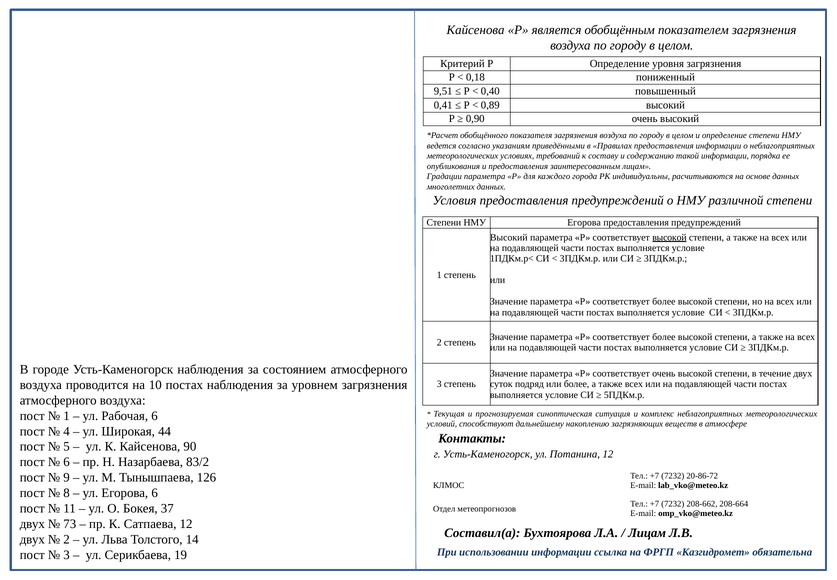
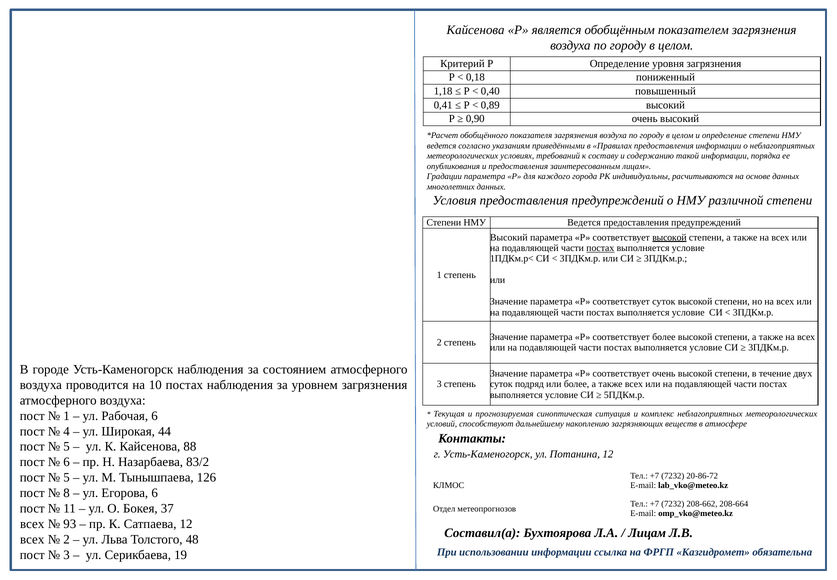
9,51: 9,51 -> 1,18
Егорова at (584, 222): Егорова -> Ведется
постах at (600, 248) underline: none -> present
более at (664, 301): более -> суток
90: 90 -> 88
9 at (67, 477): 9 -> 5
двух at (32, 524): двух -> всех
73: 73 -> 93
двух at (32, 539): двух -> всех
14: 14 -> 48
